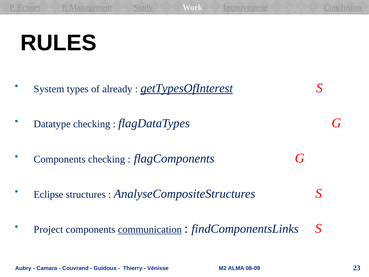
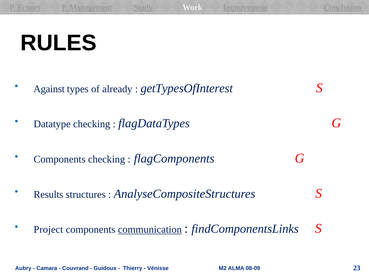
System: System -> Against
getTypesOfInterest underline: present -> none
Eclipse: Eclipse -> Results
